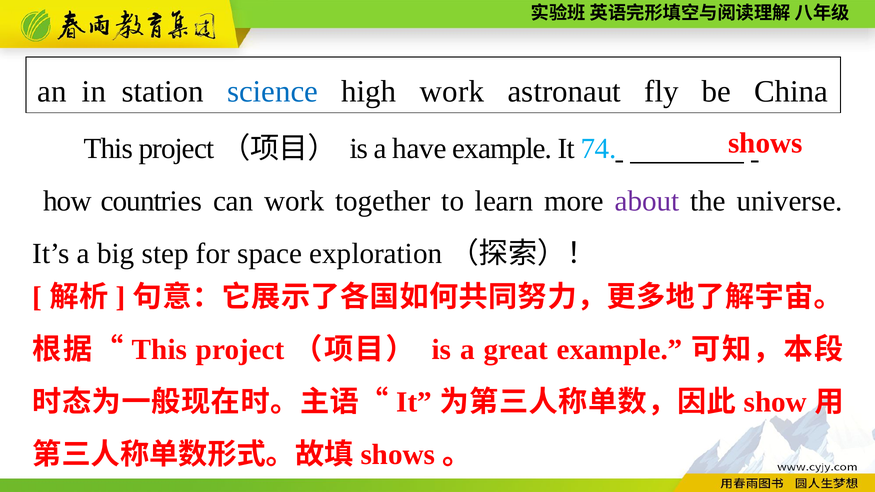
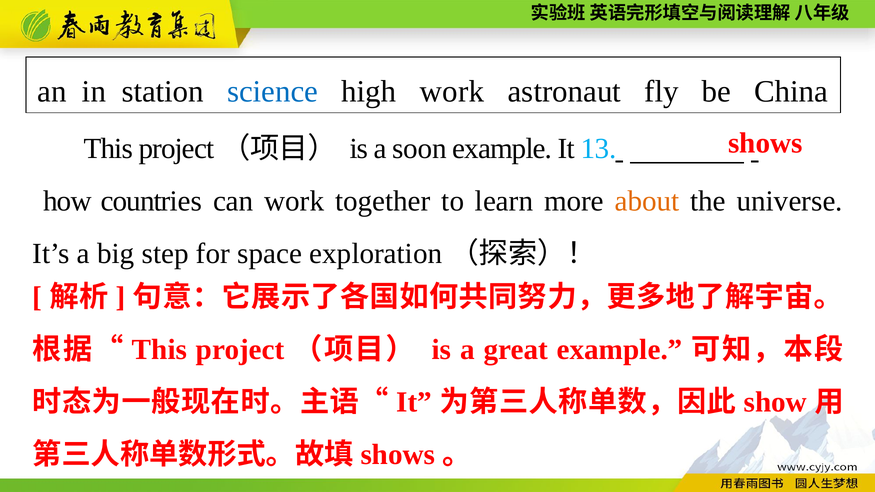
have: have -> soon
74: 74 -> 13
about colour: purple -> orange
